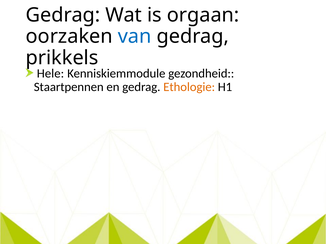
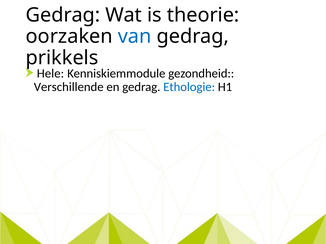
orgaan: orgaan -> theorie
Staartpennen: Staartpennen -> Verschillende
Ethologie colour: orange -> blue
